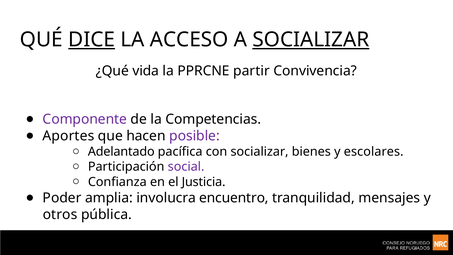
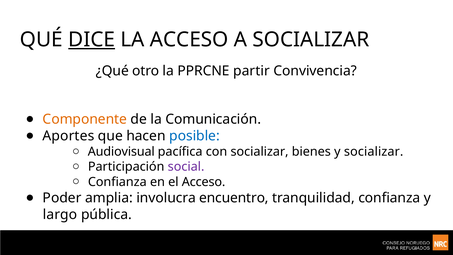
SOCIALIZAR at (311, 40) underline: present -> none
vida: vida -> otro
Componente colour: purple -> orange
Competencias: Competencias -> Comunicación
posible colour: purple -> blue
Adelantado: Adelantado -> Audiovisual
y escolares: escolares -> socializar
el Justicia: Justicia -> Acceso
tranquilidad mensajes: mensajes -> confianza
otros: otros -> largo
